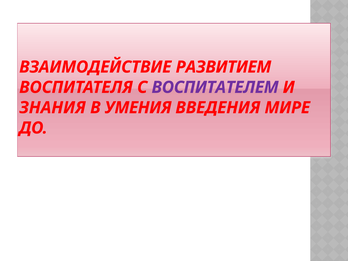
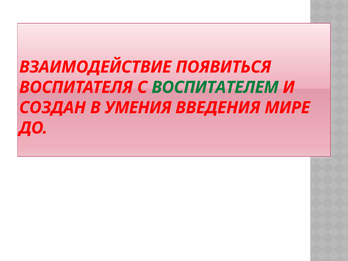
РАЗВИТИЕМ: РАЗВИТИЕМ -> ПОЯВИТЬСЯ
ВОСПИТАТЕЛЕМ colour: purple -> green
ЗНАНИЯ: ЗНАНИЯ -> СОЗДАН
